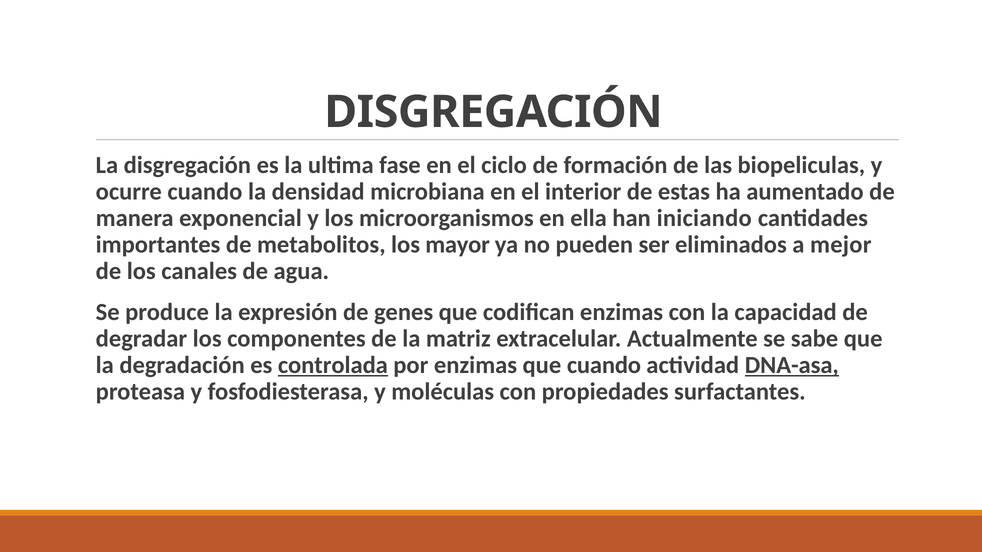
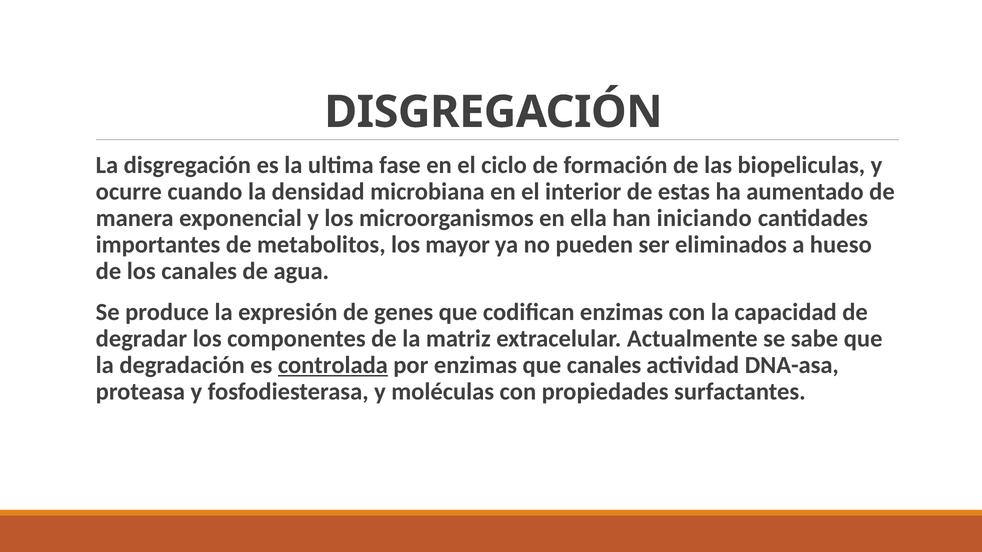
mejor: mejor -> hueso
que cuando: cuando -> canales
DNA-asa underline: present -> none
